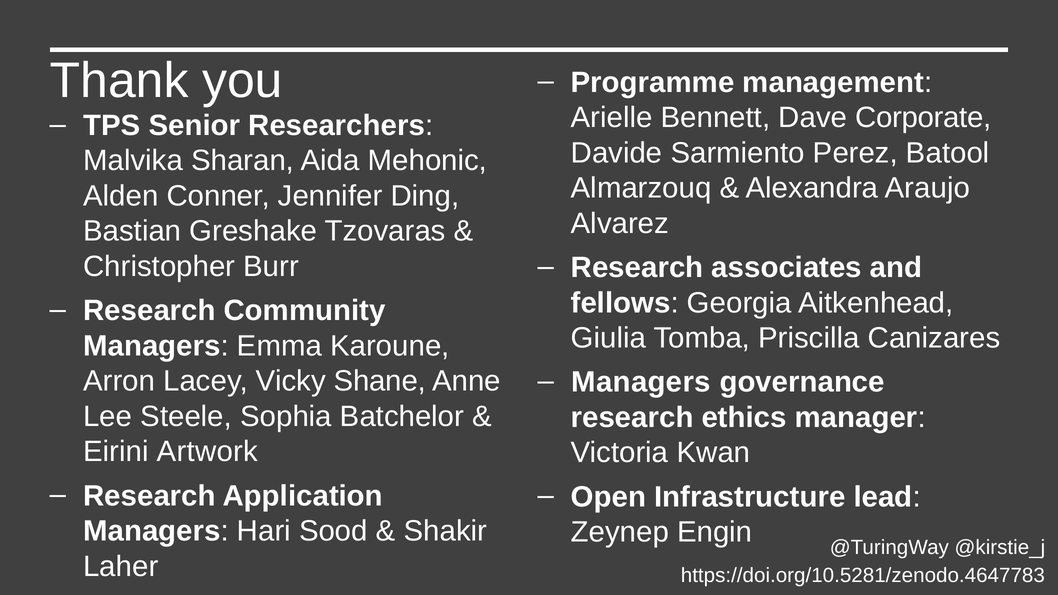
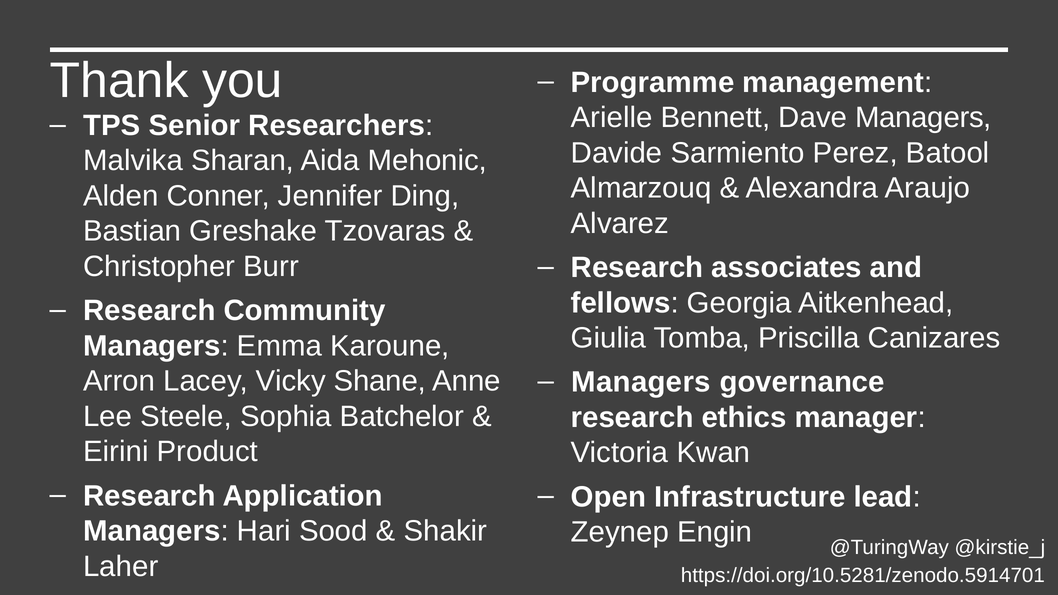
Dave Corporate: Corporate -> Managers
Artwork: Artwork -> Product
https://doi.org/10.5281/zenodo.4647783: https://doi.org/10.5281/zenodo.4647783 -> https://doi.org/10.5281/zenodo.5914701
